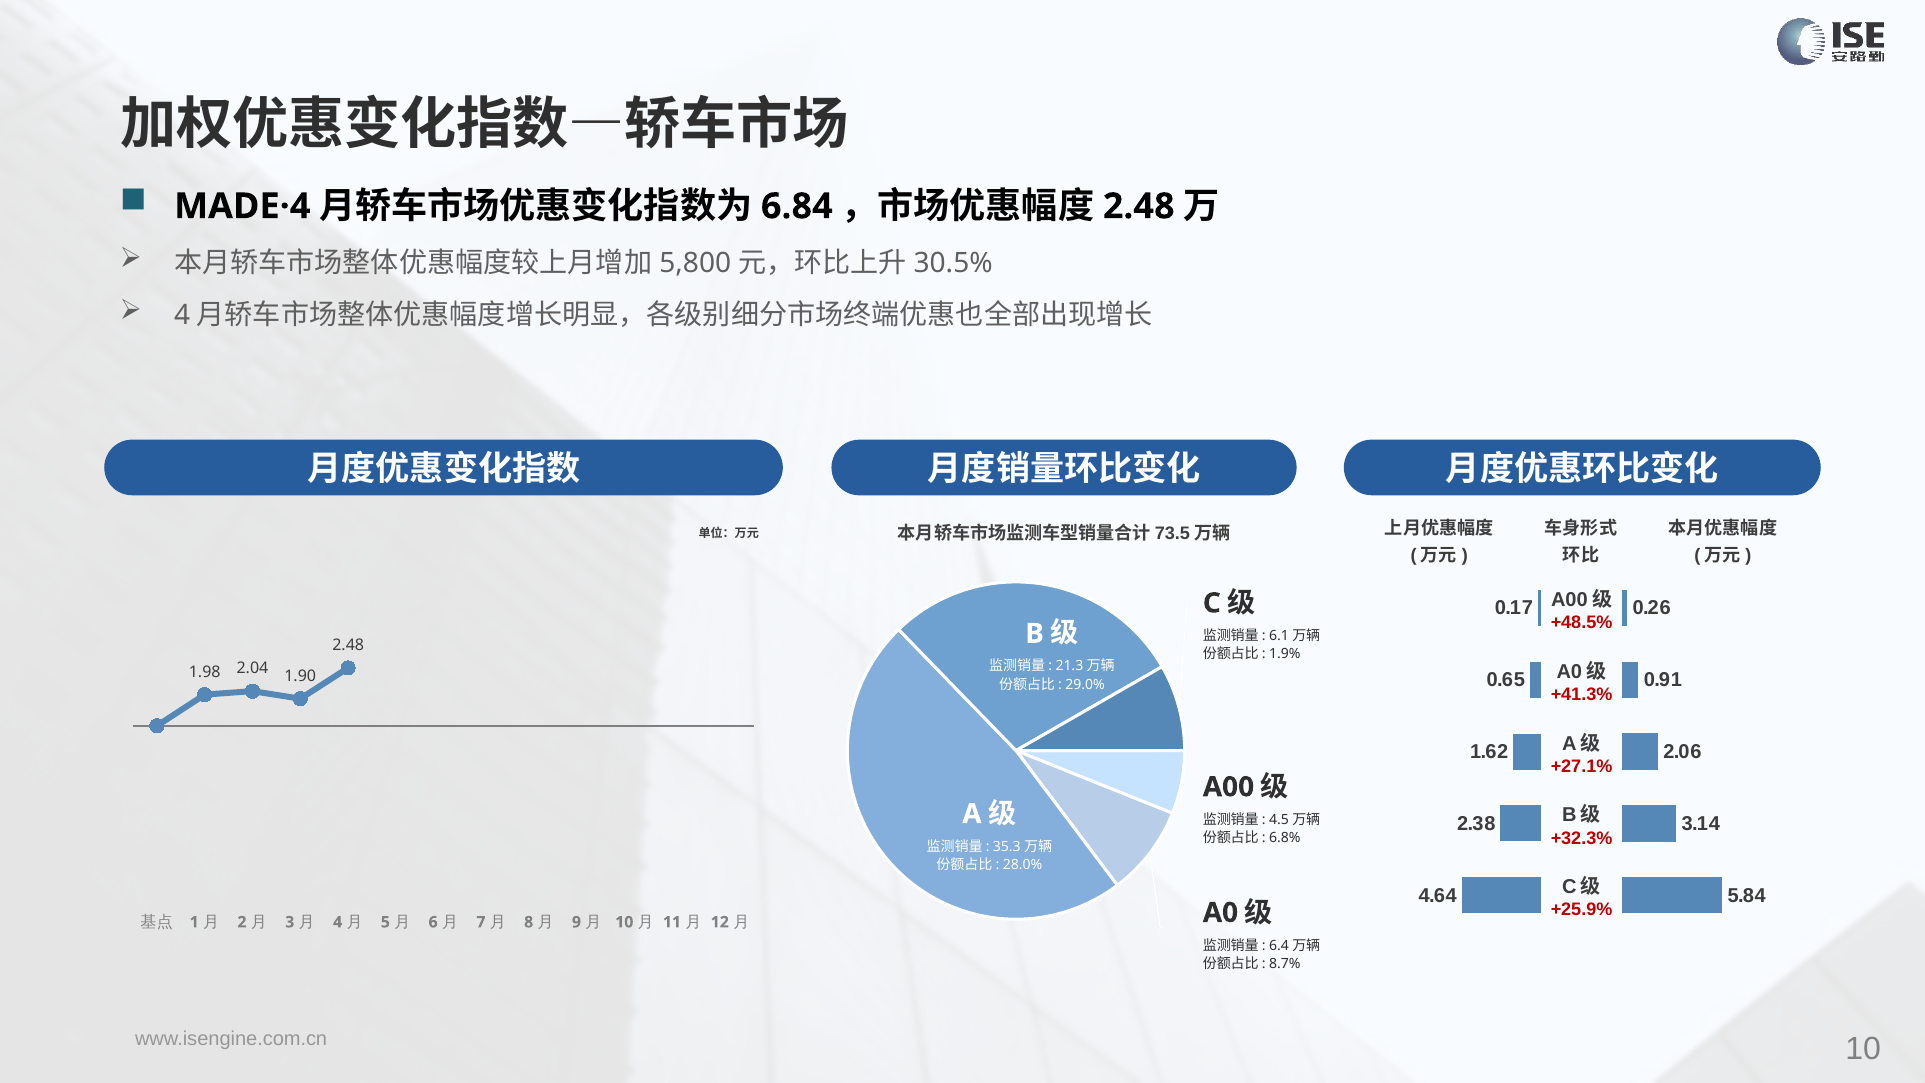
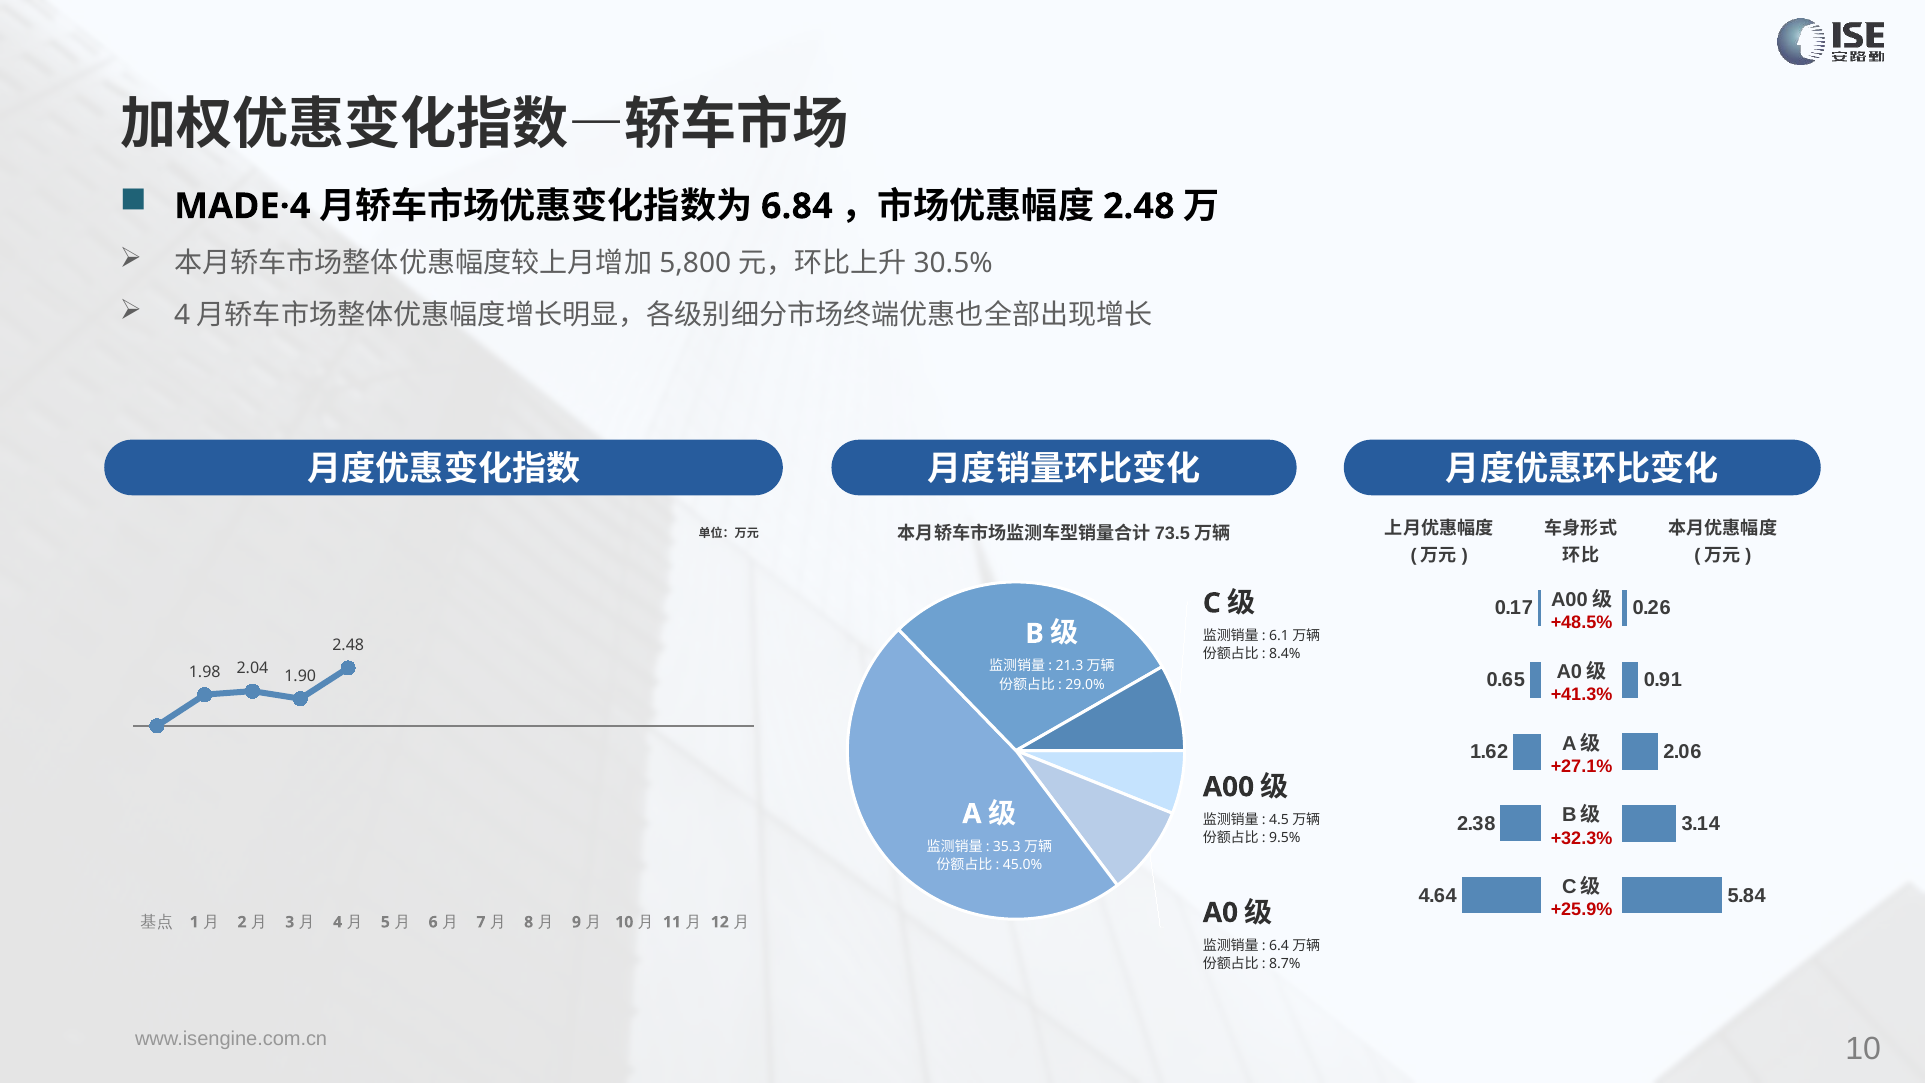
1.9%: 1.9% -> 8.4%
6.8%: 6.8% -> 9.5%
28.0%: 28.0% -> 45.0%
